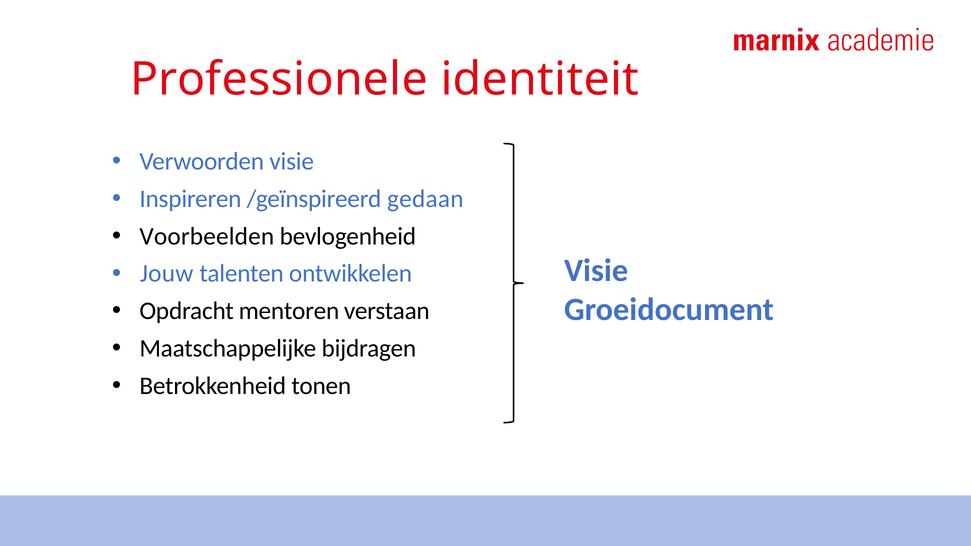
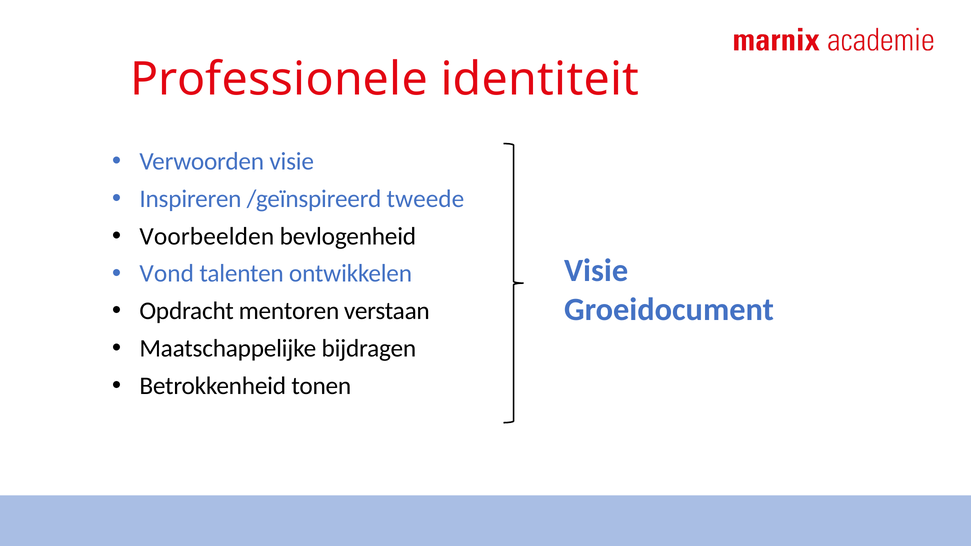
gedaan: gedaan -> tweede
Jouw: Jouw -> Vond
